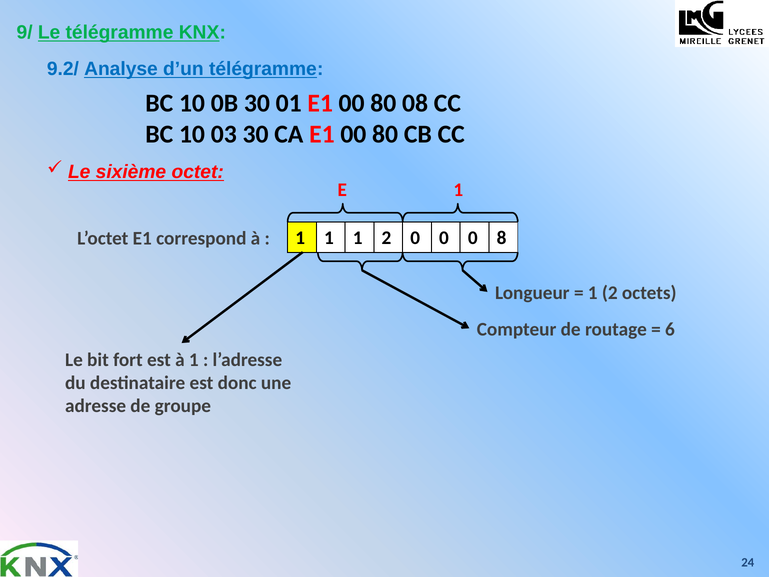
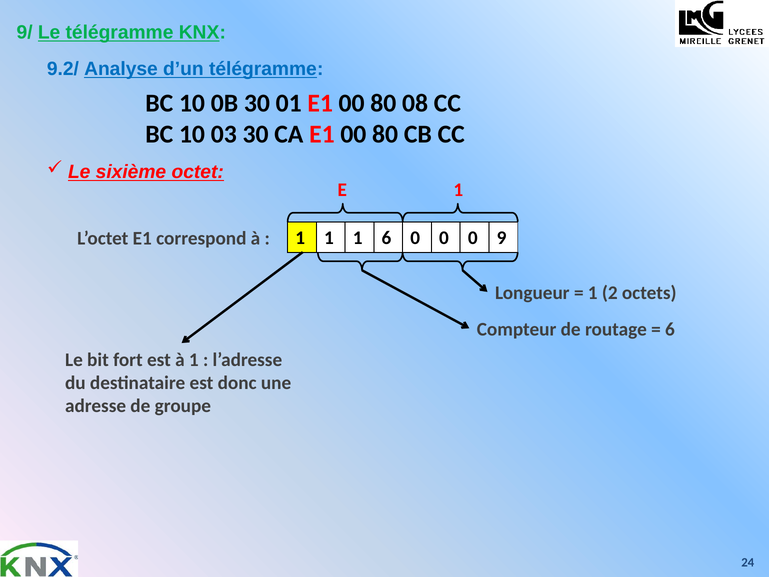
1 1 2: 2 -> 6
8: 8 -> 9
